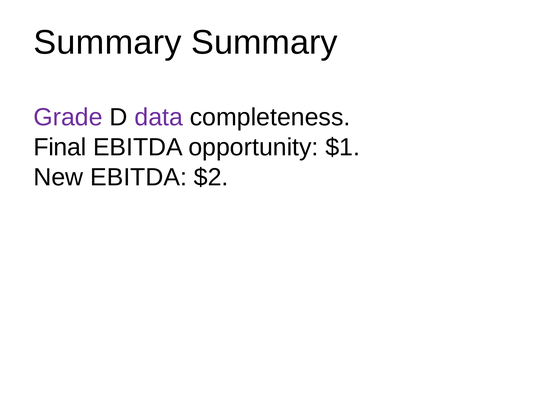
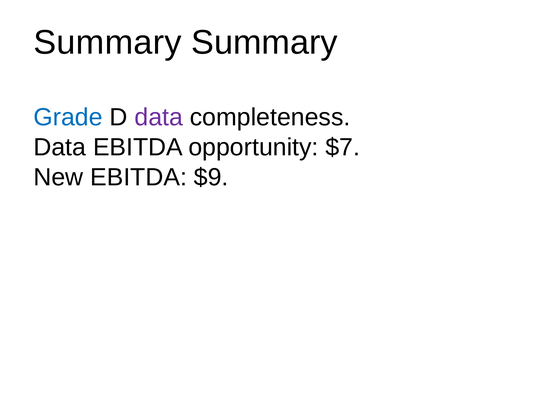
Grade colour: purple -> blue
Final at (60, 147): Final -> Data
$1: $1 -> $7
$2: $2 -> $9
